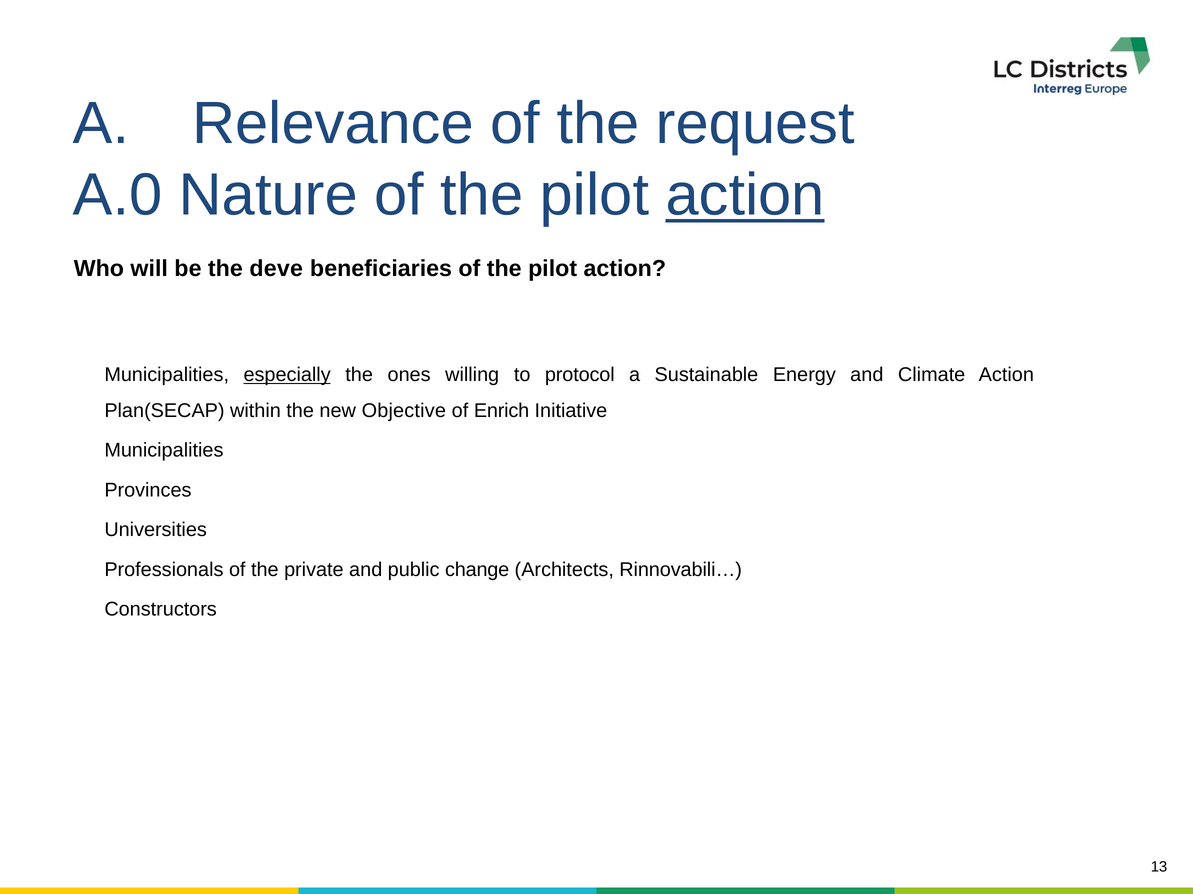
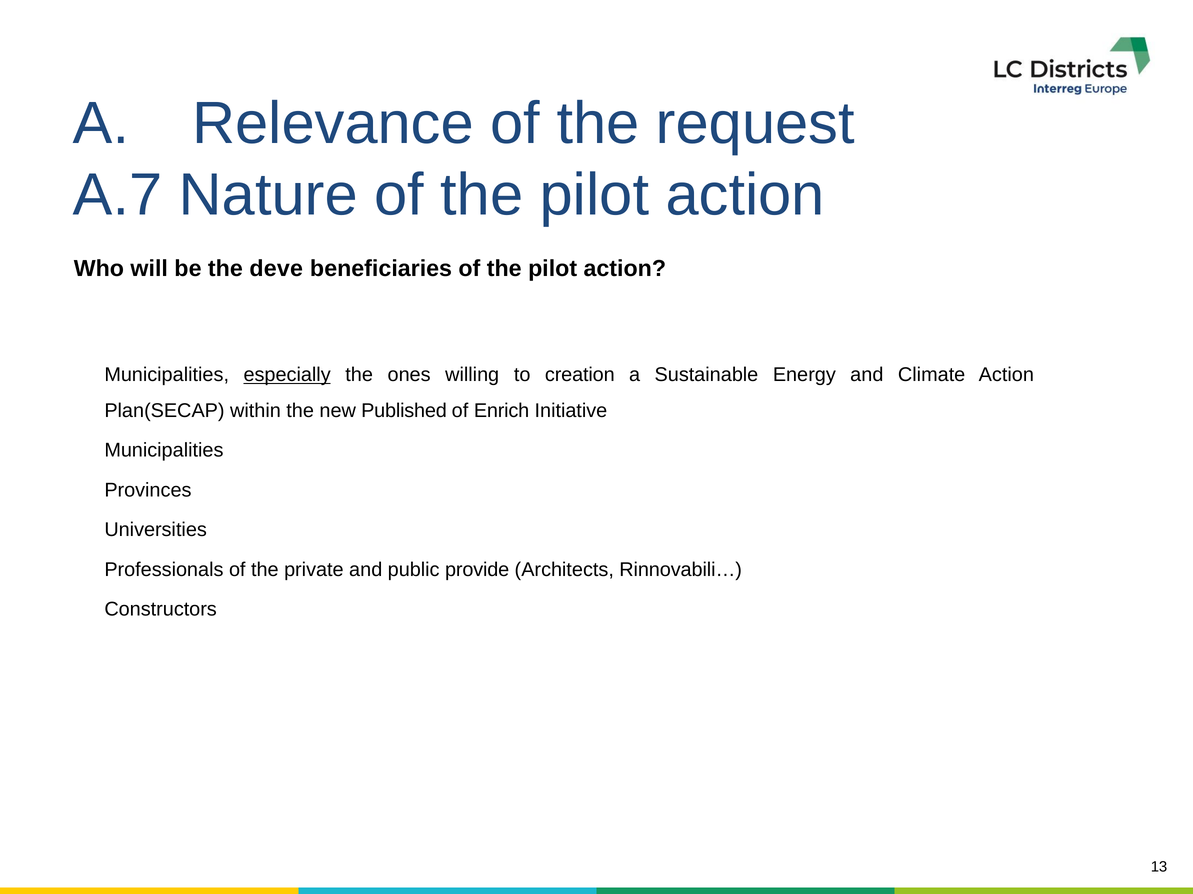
A.0: A.0 -> A.7
action at (745, 195) underline: present -> none
protocol: protocol -> creation
Objective: Objective -> Published
change: change -> provide
